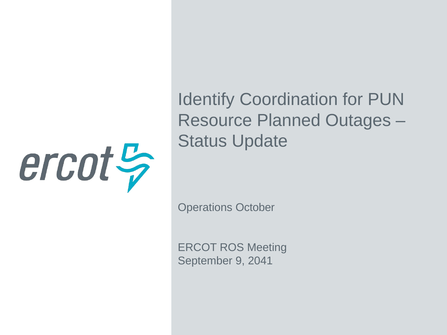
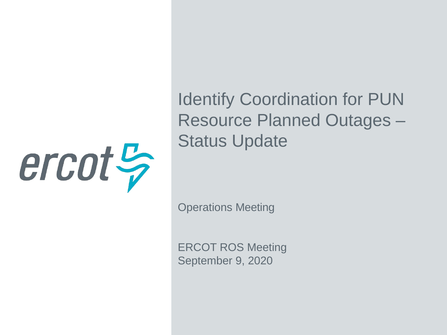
Operations October: October -> Meeting
2041: 2041 -> 2020
